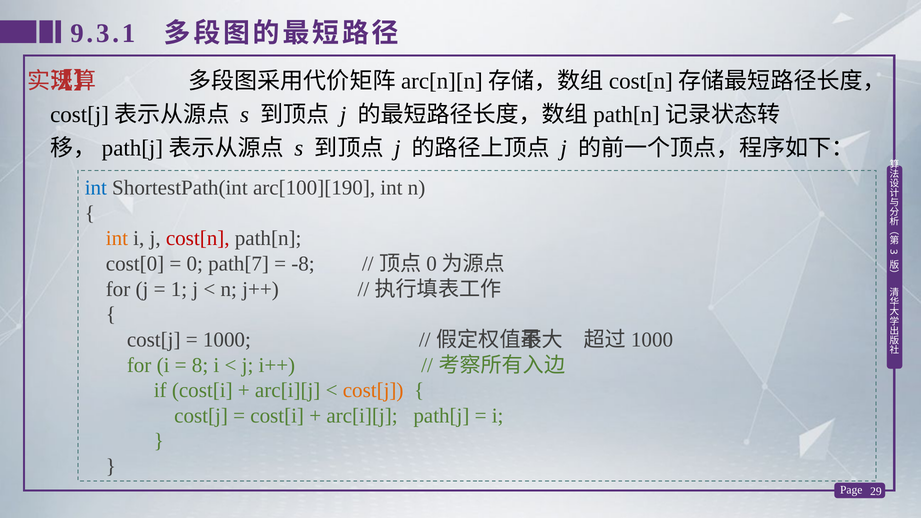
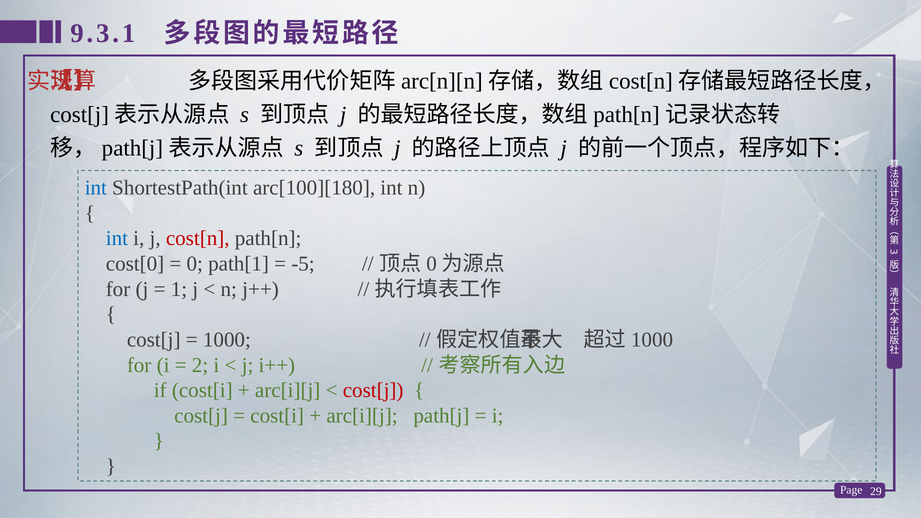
arc[100][190: arc[100][190 -> arc[100][180
int at (117, 239) colour: orange -> blue
path[7: path[7 -> path[1
-8: -8 -> -5
8: 8 -> 2
cost[j at (373, 390) colour: orange -> red
